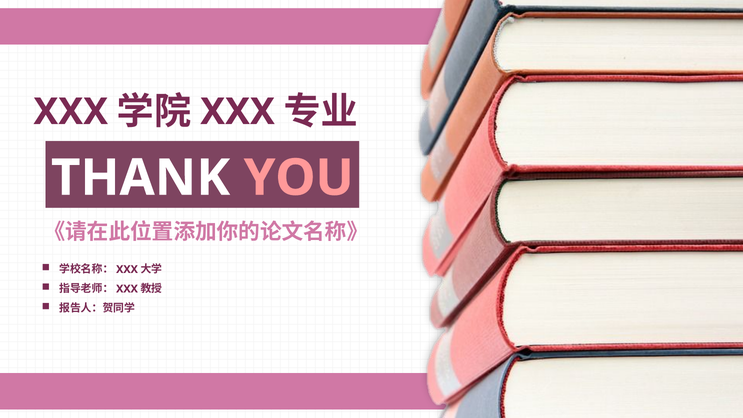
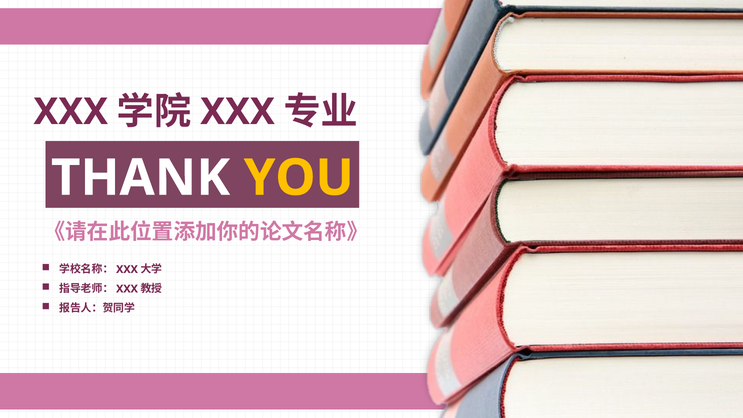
YOU colour: pink -> yellow
